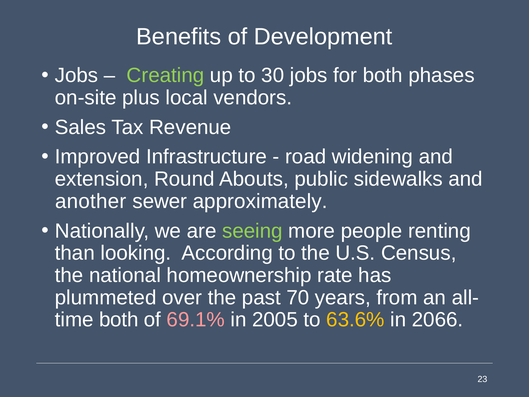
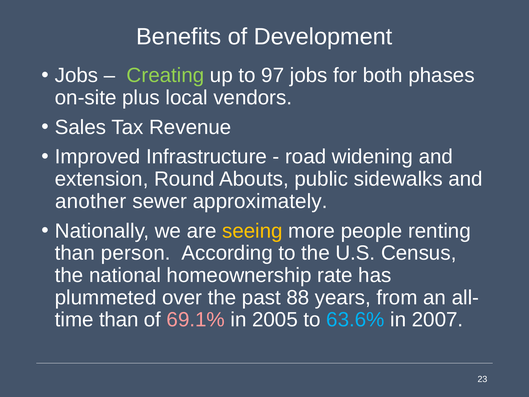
30: 30 -> 97
seeing colour: light green -> yellow
looking: looking -> person
70: 70 -> 88
both at (119, 320): both -> than
63.6% colour: yellow -> light blue
2066: 2066 -> 2007
